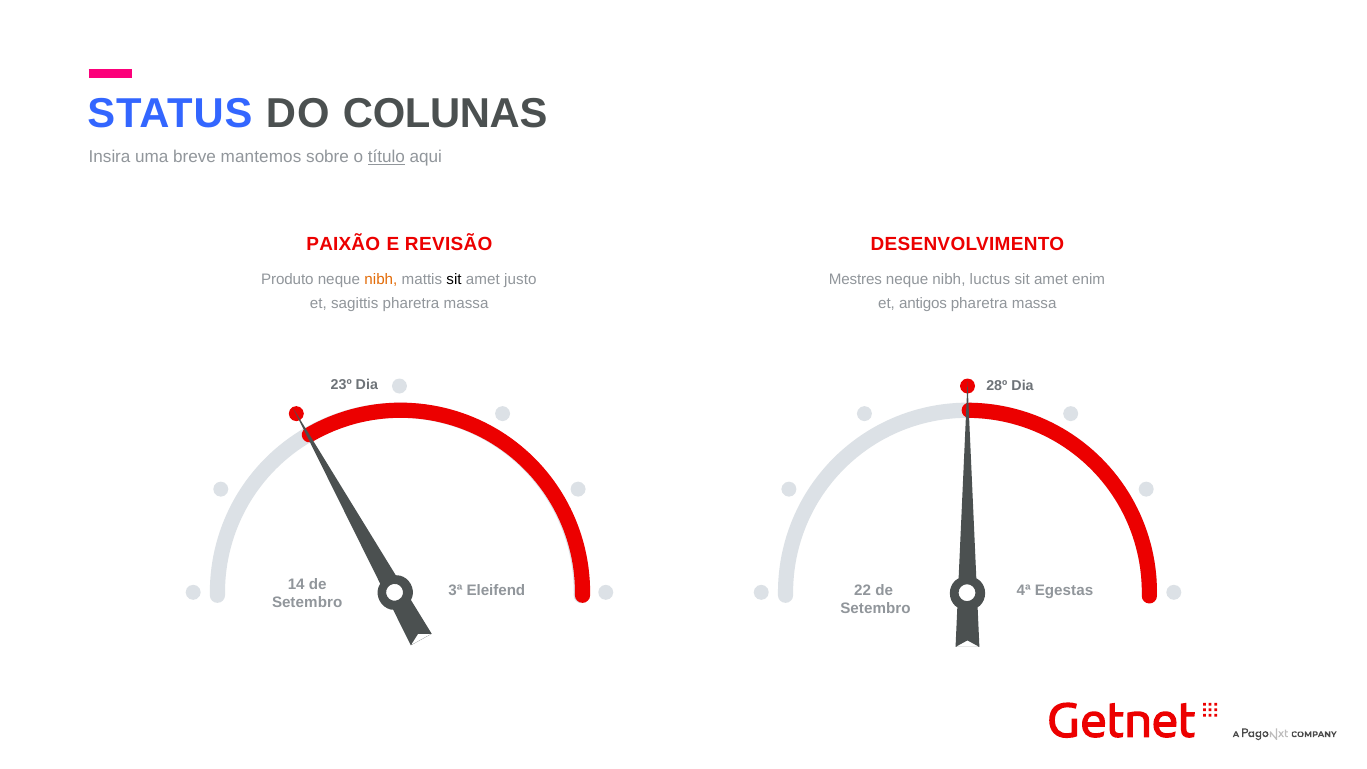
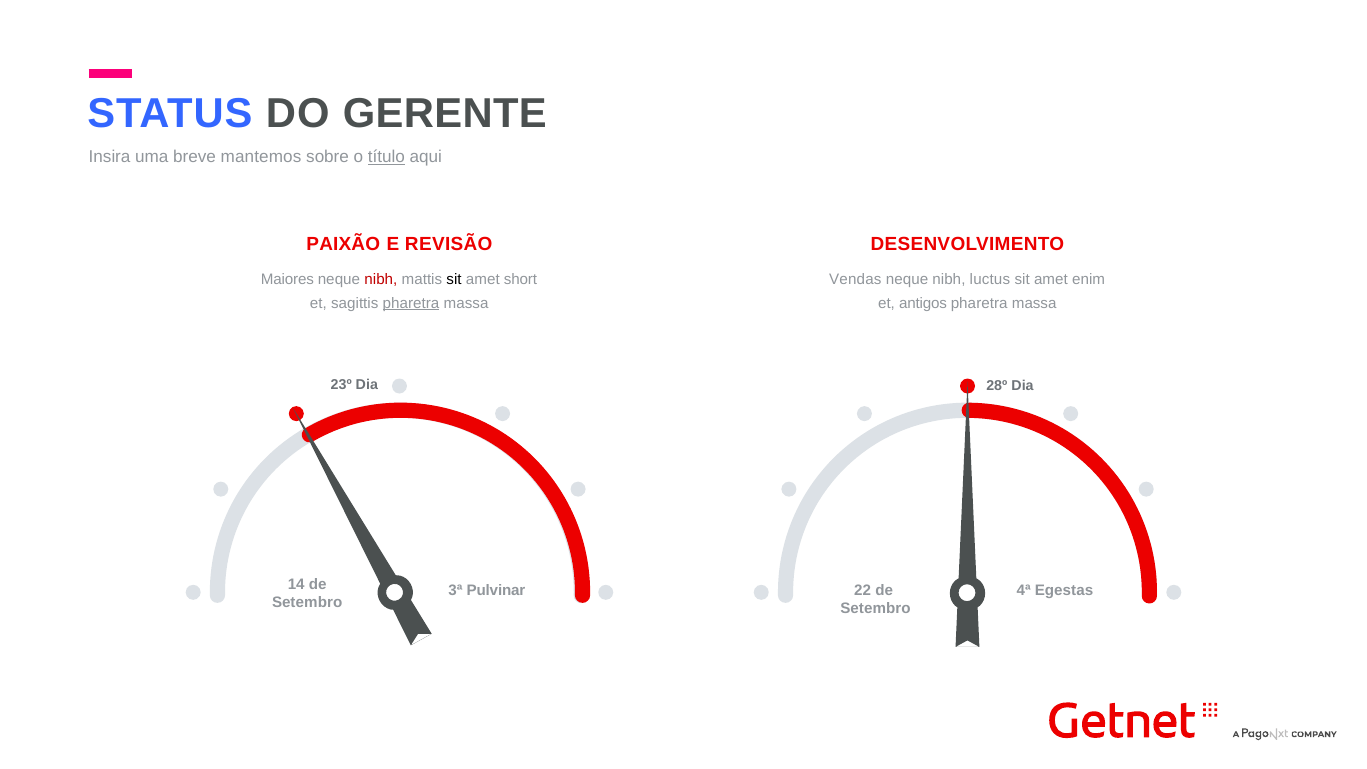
COLUNAS: COLUNAS -> GERENTE
Produto: Produto -> Maiores
nibh at (381, 280) colour: orange -> red
justo: justo -> short
Mestres: Mestres -> Vendas
pharetra at (411, 303) underline: none -> present
Eleifend: Eleifend -> Pulvinar
